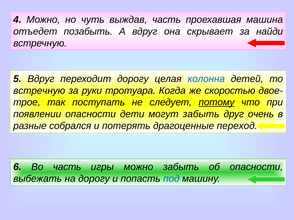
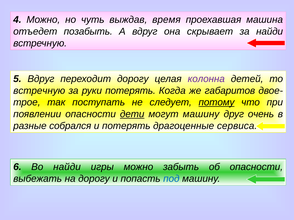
выждав часть: часть -> время
колонна colour: blue -> purple
руки тротуара: тротуара -> потерять
скоростью: скоростью -> габаритов
дети underline: none -> present
могут забыть: забыть -> машину
переход: переход -> сервиса
Во часть: часть -> найди
